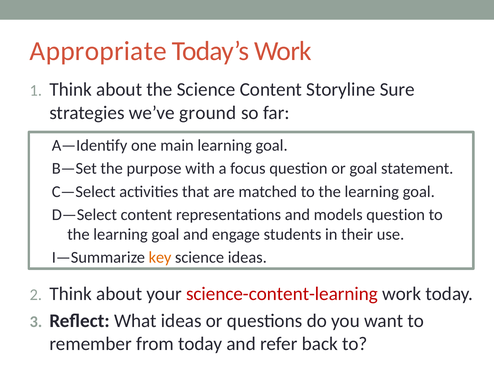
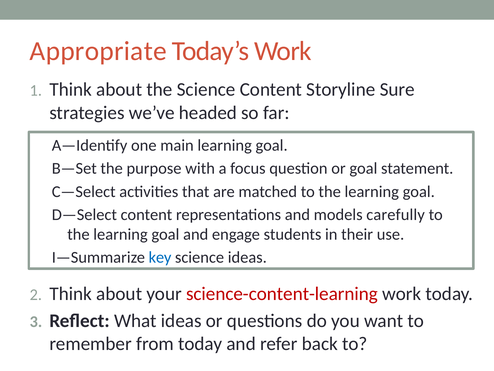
ground: ground -> headed
models question: question -> carefully
key colour: orange -> blue
